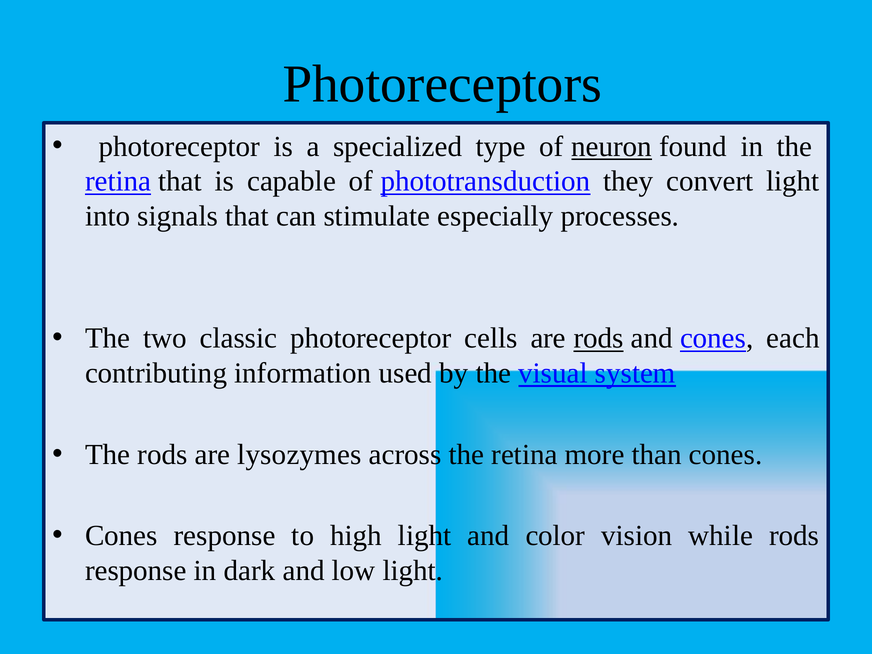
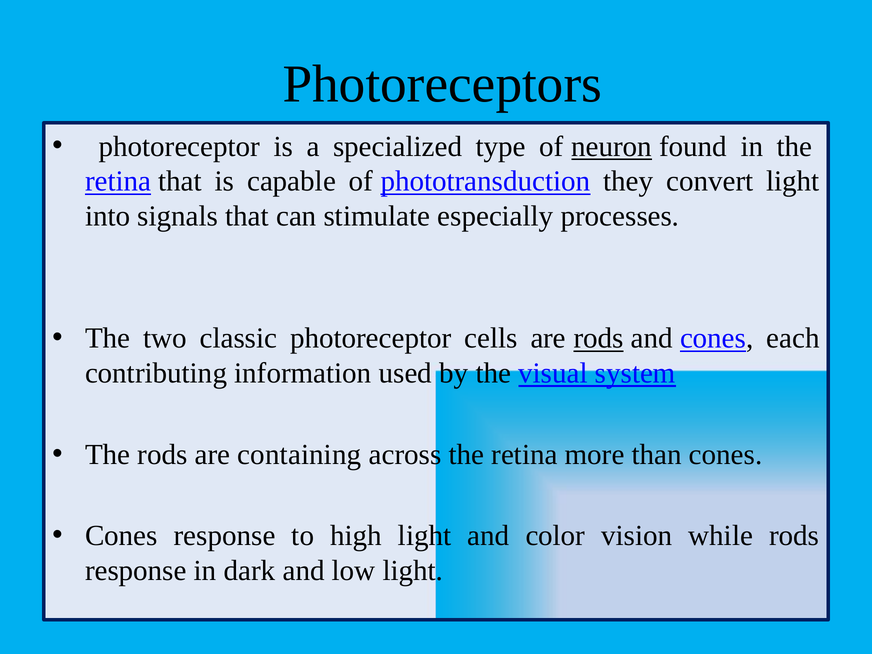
lysozymes: lysozymes -> containing
